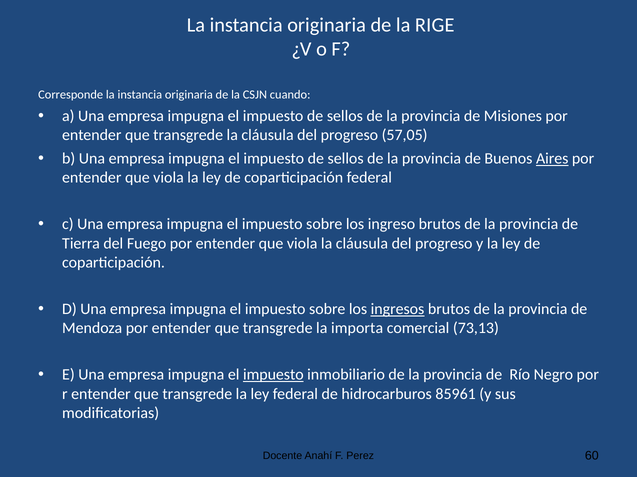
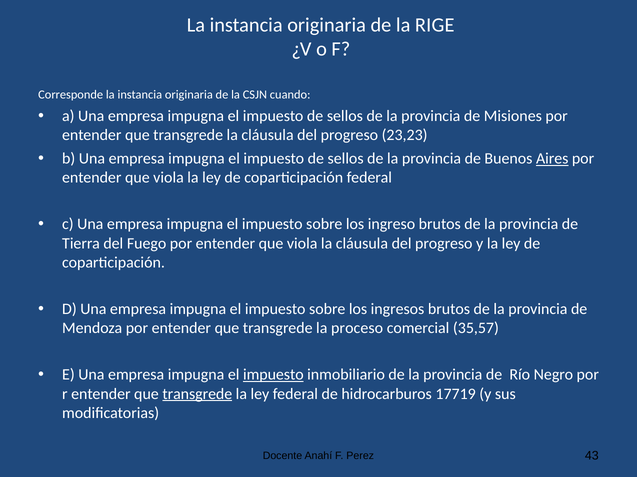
57,05: 57,05 -> 23,23
ingresos underline: present -> none
importa: importa -> proceso
73,13: 73,13 -> 35,57
transgrede at (197, 394) underline: none -> present
85961: 85961 -> 17719
60: 60 -> 43
